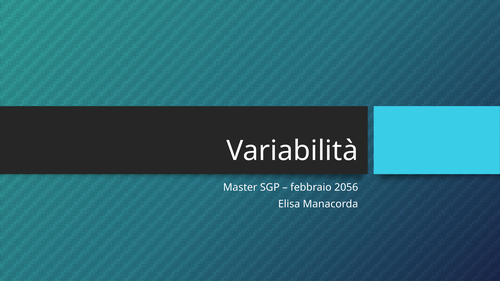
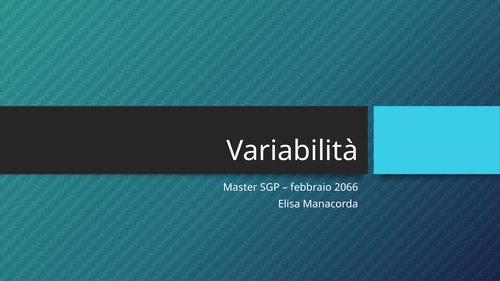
2056: 2056 -> 2066
